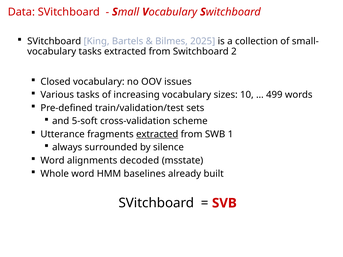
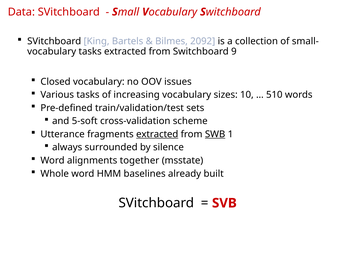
2025: 2025 -> 2092
2: 2 -> 9
499: 499 -> 510
SWB underline: none -> present
decoded: decoded -> together
